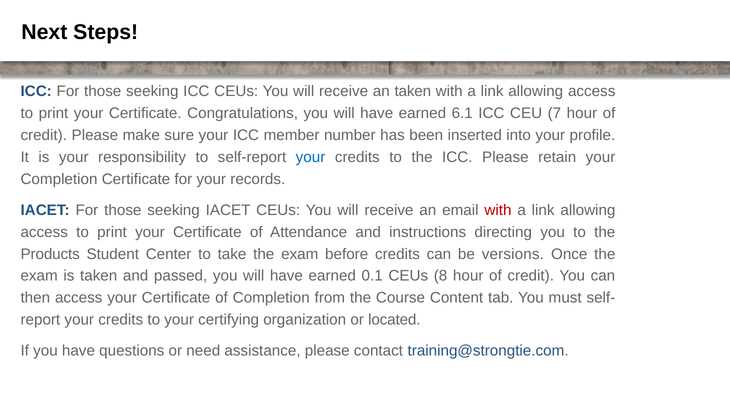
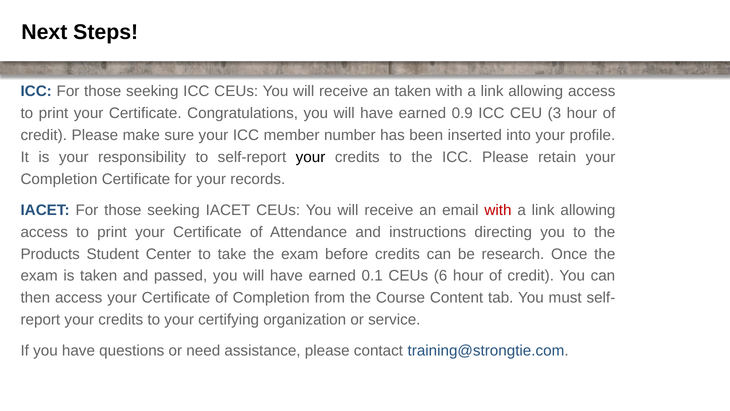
6.1: 6.1 -> 0.9
7: 7 -> 3
your at (311, 157) colour: blue -> black
versions: versions -> research
8: 8 -> 6
located: located -> service
